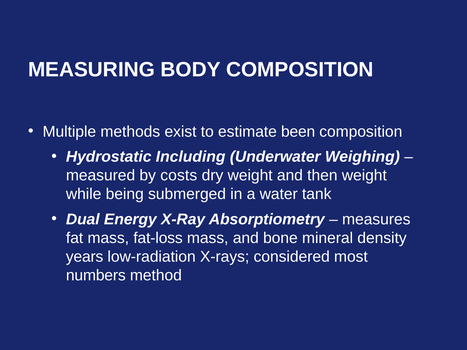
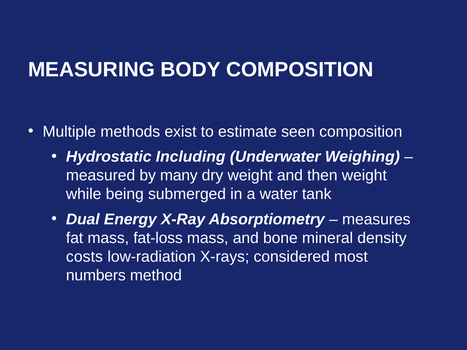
been: been -> seen
costs: costs -> many
years: years -> costs
